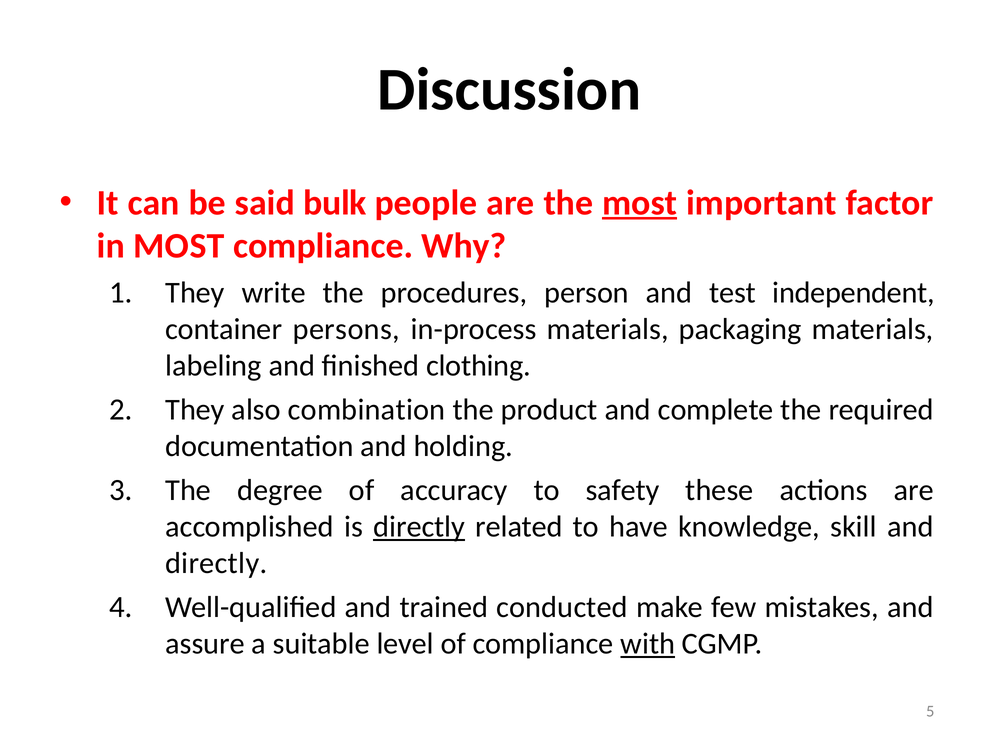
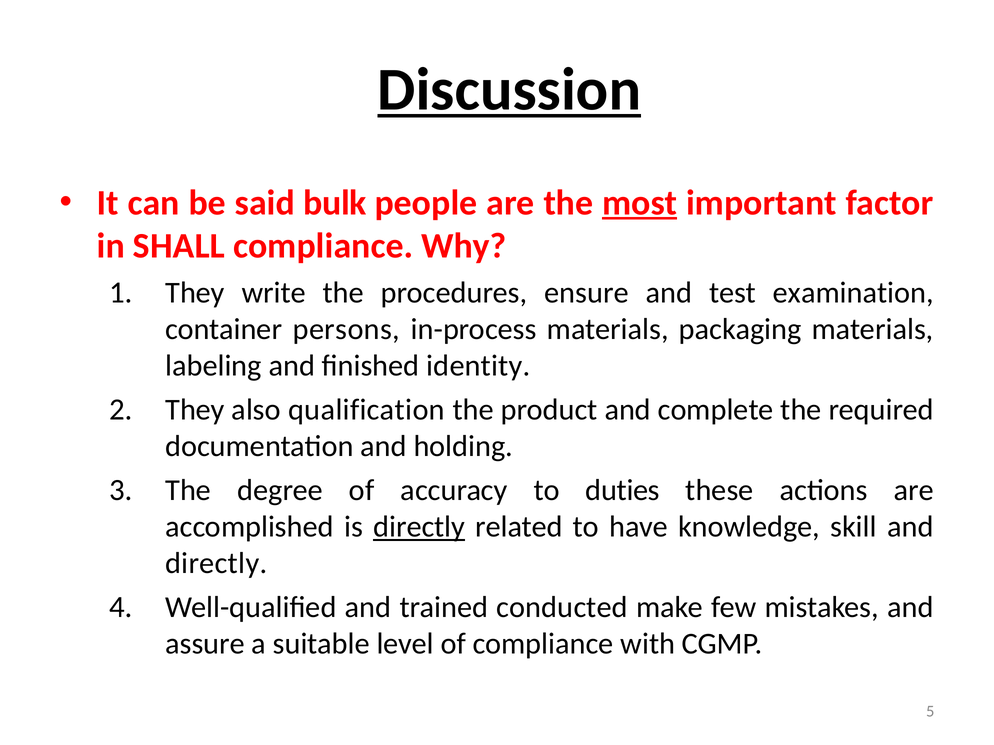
Discussion underline: none -> present
in MOST: MOST -> SHALL
person: person -> ensure
independent: independent -> examination
clothing: clothing -> identity
combination: combination -> qualification
safety: safety -> duties
with underline: present -> none
